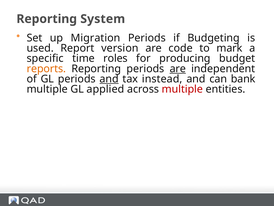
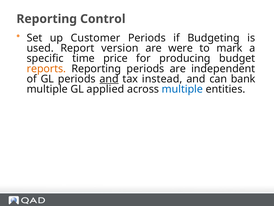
System: System -> Control
Migration: Migration -> Customer
code: code -> were
roles: roles -> price
are at (178, 69) underline: present -> none
multiple at (182, 89) colour: red -> blue
